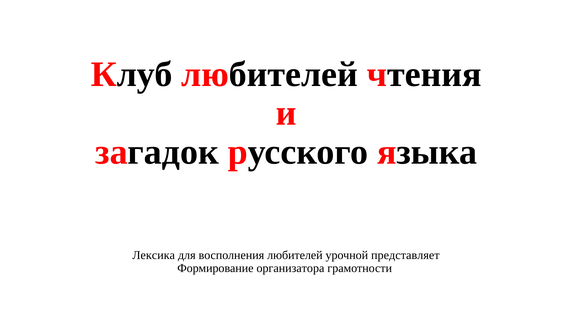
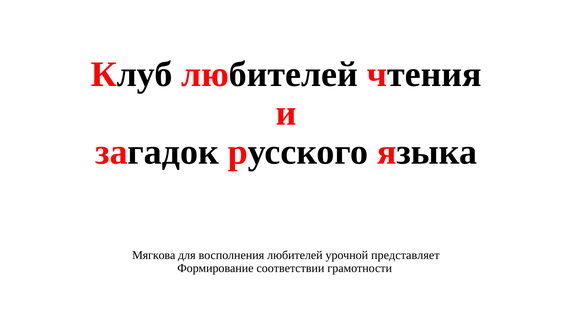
Лексика: Лексика -> Мягкова
организатора: организатора -> соответствии
